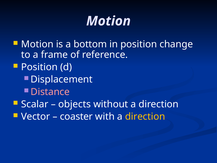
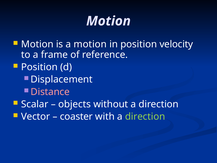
a bottom: bottom -> motion
change: change -> velocity
direction at (145, 116) colour: yellow -> light green
